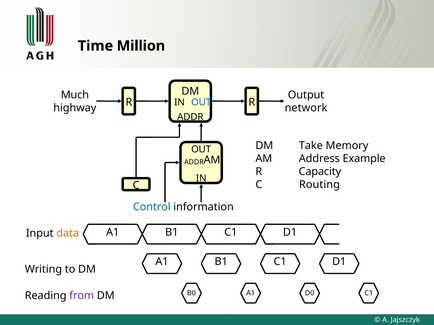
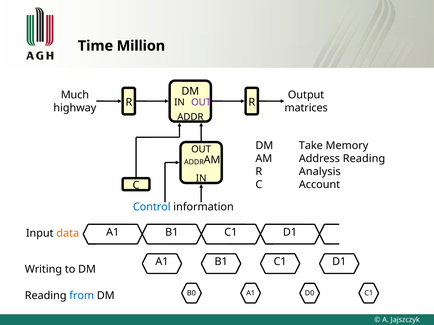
OUT at (201, 103) colour: blue -> purple
network: network -> matrices
Address Example: Example -> Reading
Capacity: Capacity -> Analysis
Routing: Routing -> Account
from colour: purple -> blue
